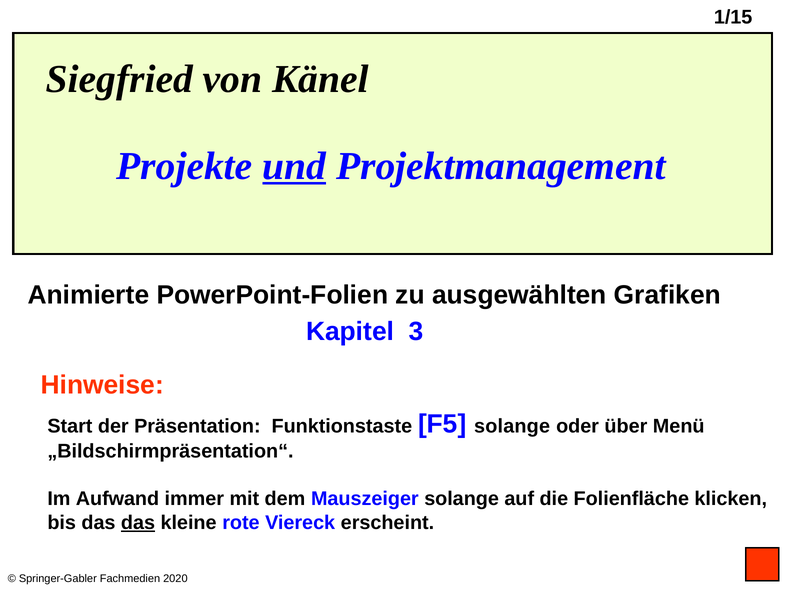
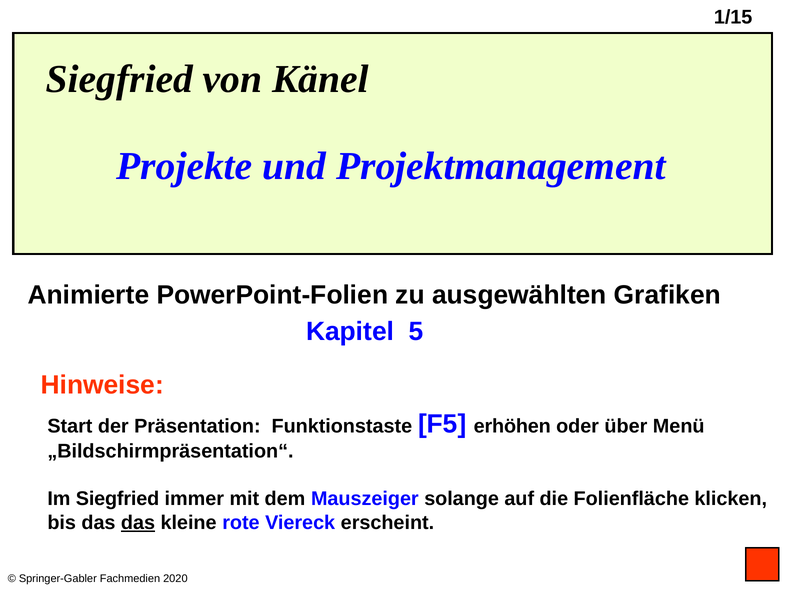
und underline: present -> none
3: 3 -> 5
F5 solange: solange -> erhöhen
Im Aufwand: Aufwand -> Siegfried
